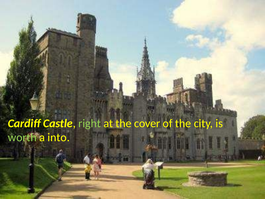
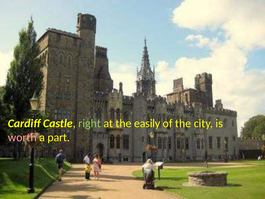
cover: cover -> easily
worth colour: light green -> pink
into: into -> part
